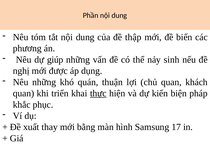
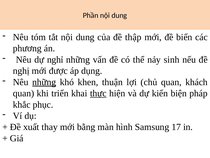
giúp: giúp -> nghỉ
những at (44, 82) underline: none -> present
quán: quán -> khen
